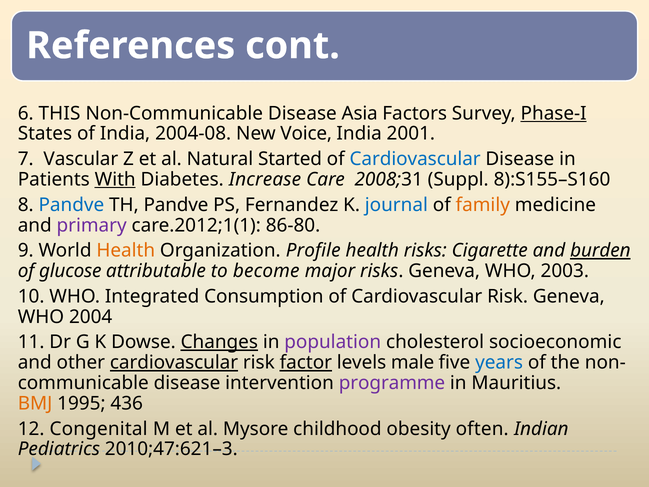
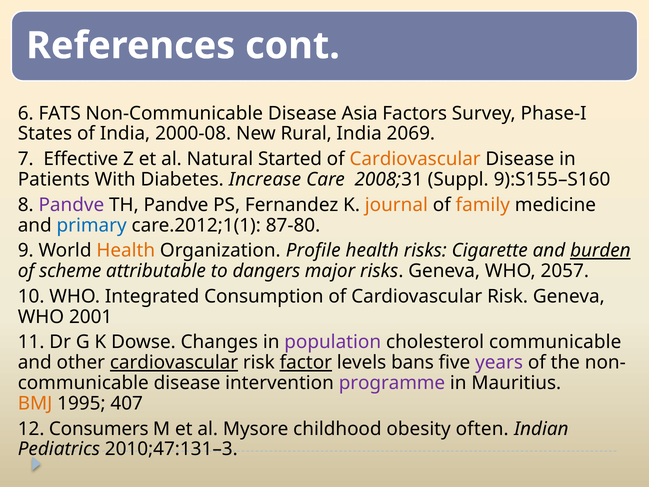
THIS: THIS -> FATS
Phase-I underline: present -> none
2004-08: 2004-08 -> 2000-08
Voice: Voice -> Rural
2001: 2001 -> 2069
Vascular: Vascular -> Effective
Cardiovascular at (415, 159) colour: blue -> orange
With underline: present -> none
8):S155–S160: 8):S155–S160 -> 9):S155–S160
Pandve at (71, 205) colour: blue -> purple
journal colour: blue -> orange
primary colour: purple -> blue
86-80: 86-80 -> 87-80
glucose: glucose -> scheme
become: become -> dangers
2003: 2003 -> 2057
2004: 2004 -> 2001
Changes underline: present -> none
cholesterol socioeconomic: socioeconomic -> communicable
male: male -> bans
years colour: blue -> purple
436: 436 -> 407
Congenital: Congenital -> Consumers
2010;47:621–3: 2010;47:621–3 -> 2010;47:131–3
